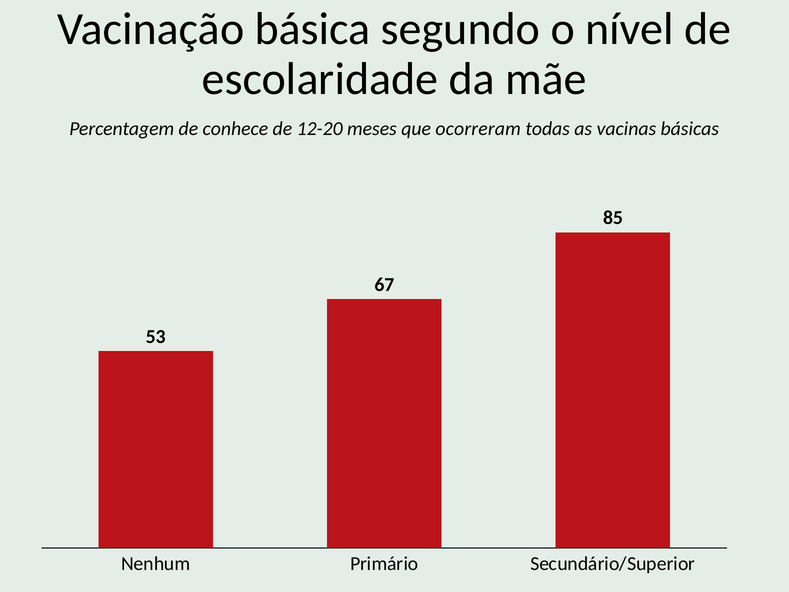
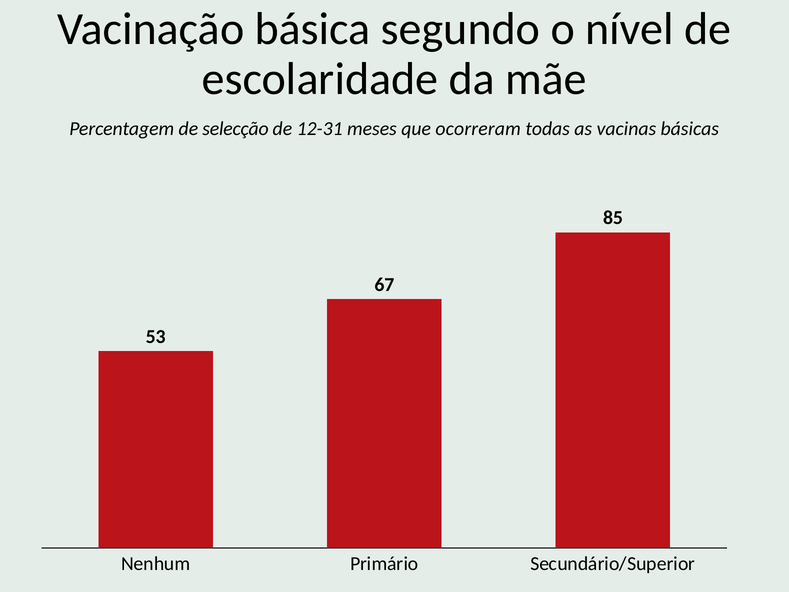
conhece: conhece -> selecção
12-20: 12-20 -> 12-31
